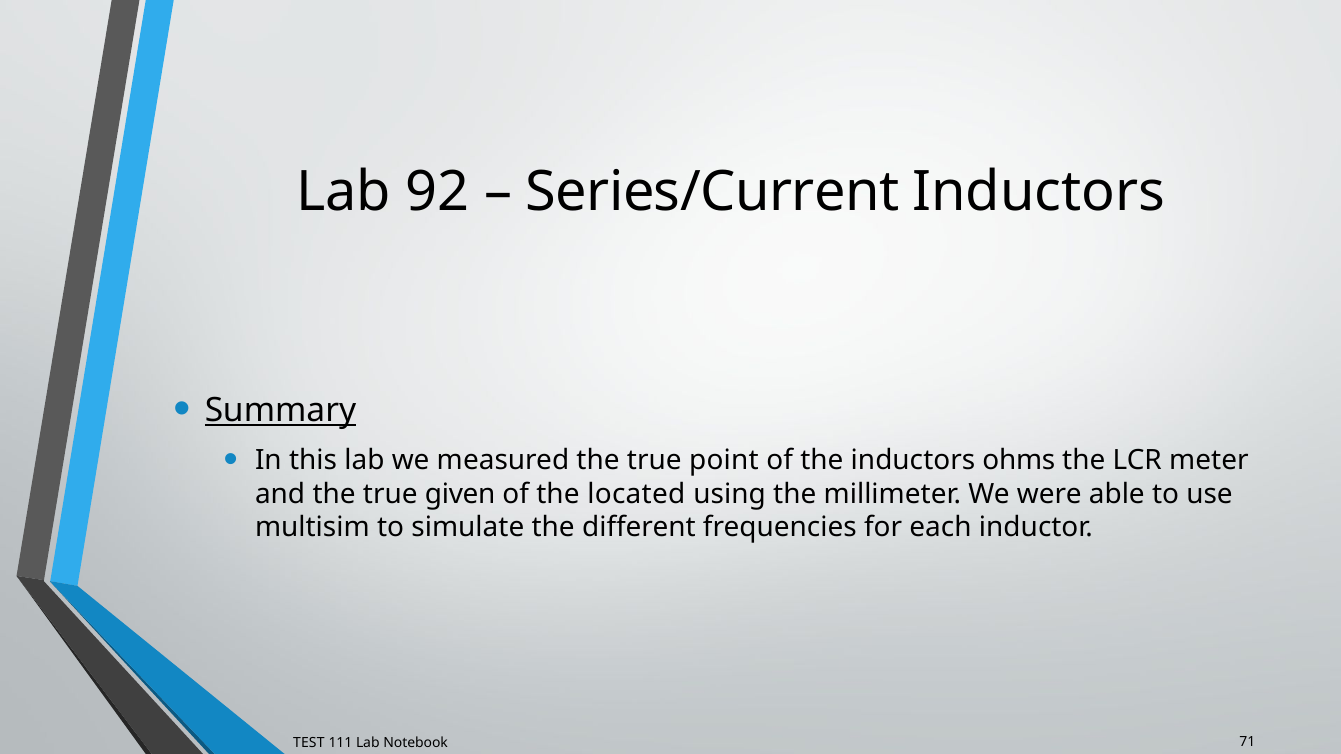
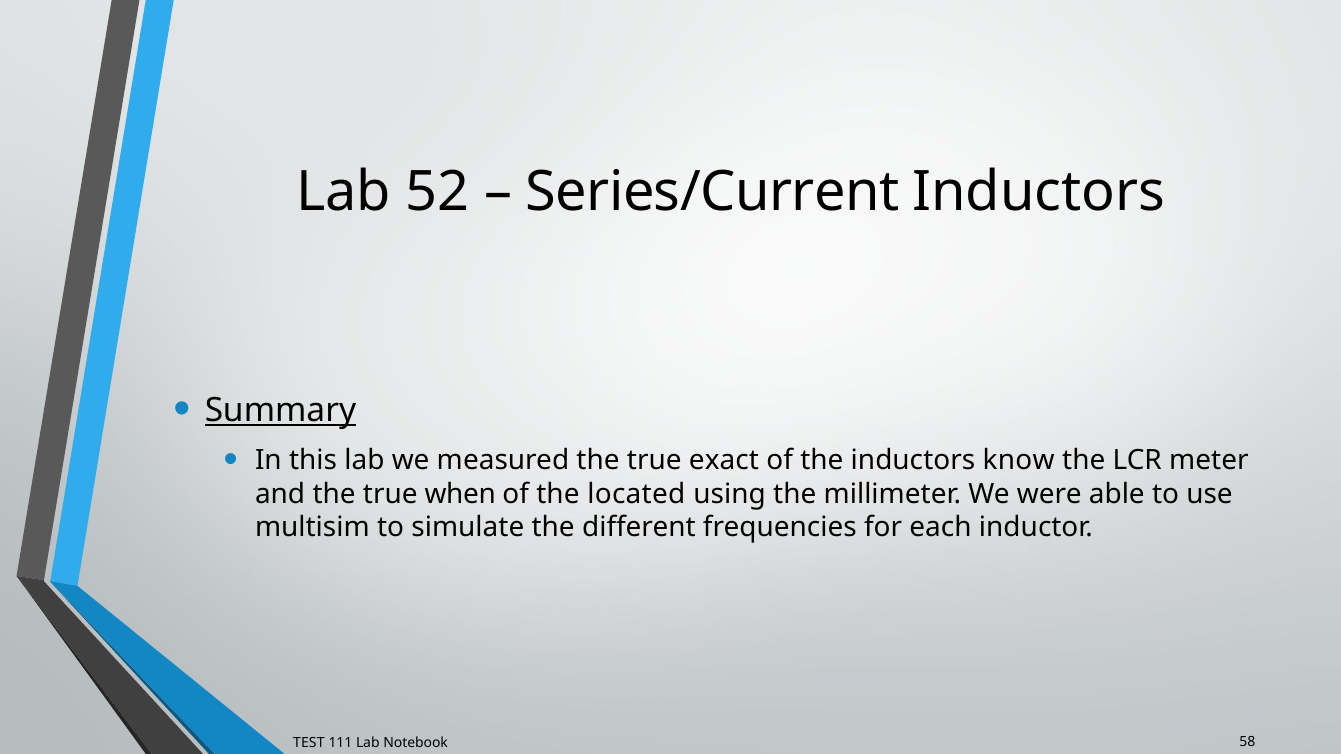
92: 92 -> 52
point: point -> exact
ohms: ohms -> know
given: given -> when
71: 71 -> 58
